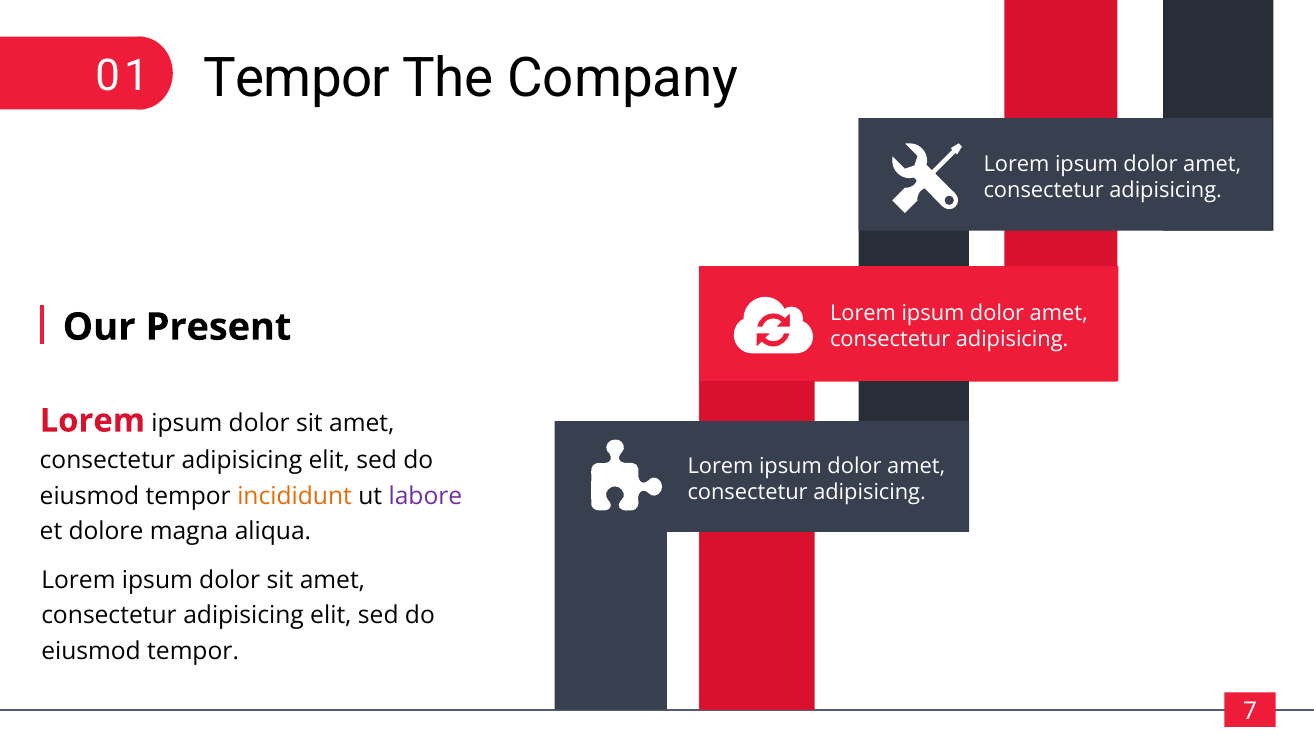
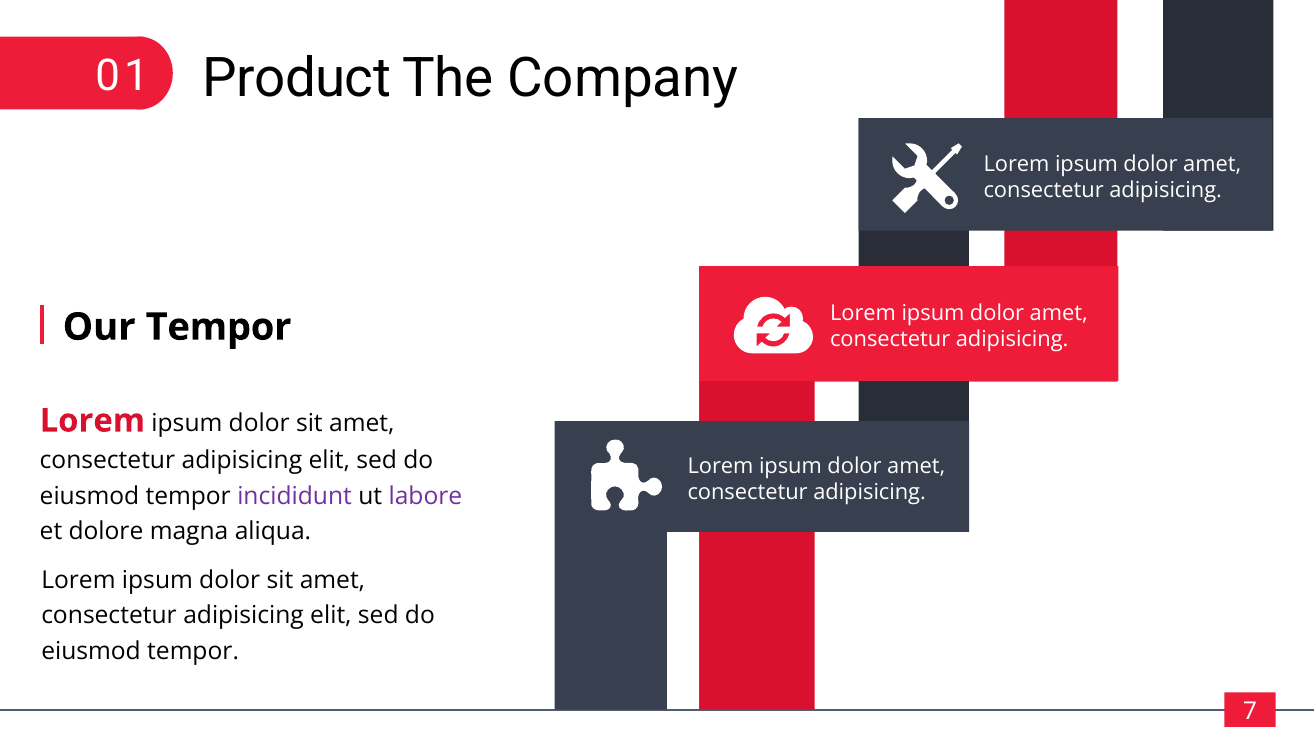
Tempor at (297, 78): Tempor -> Product
Our Present: Present -> Tempor
incididunt colour: orange -> purple
